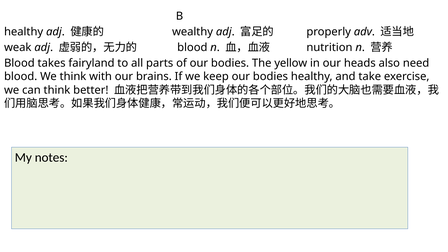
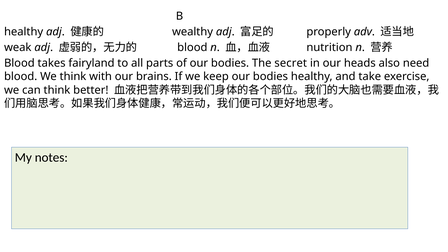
yellow: yellow -> secret
